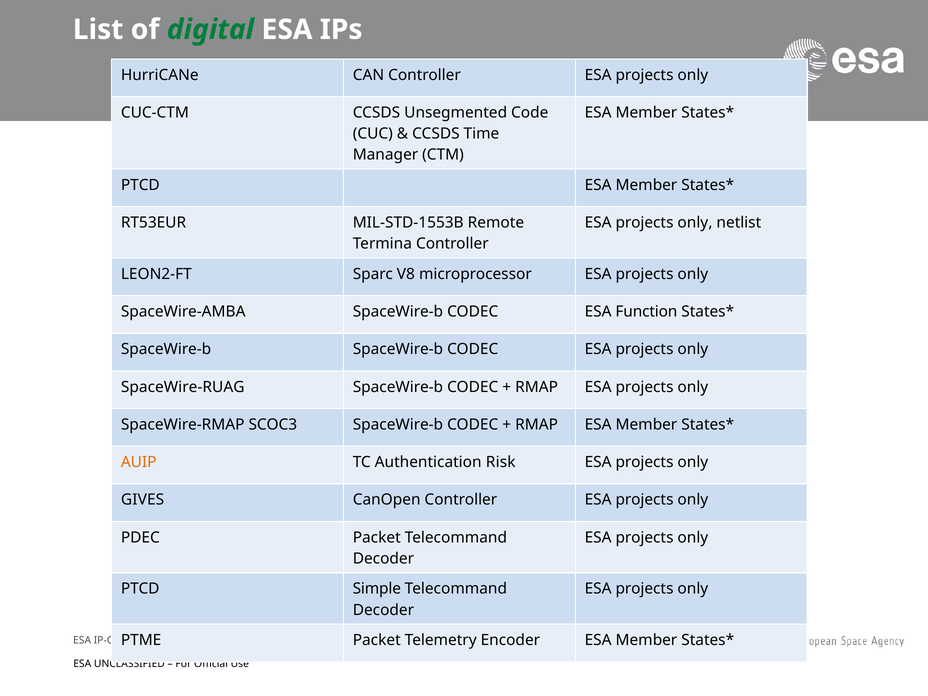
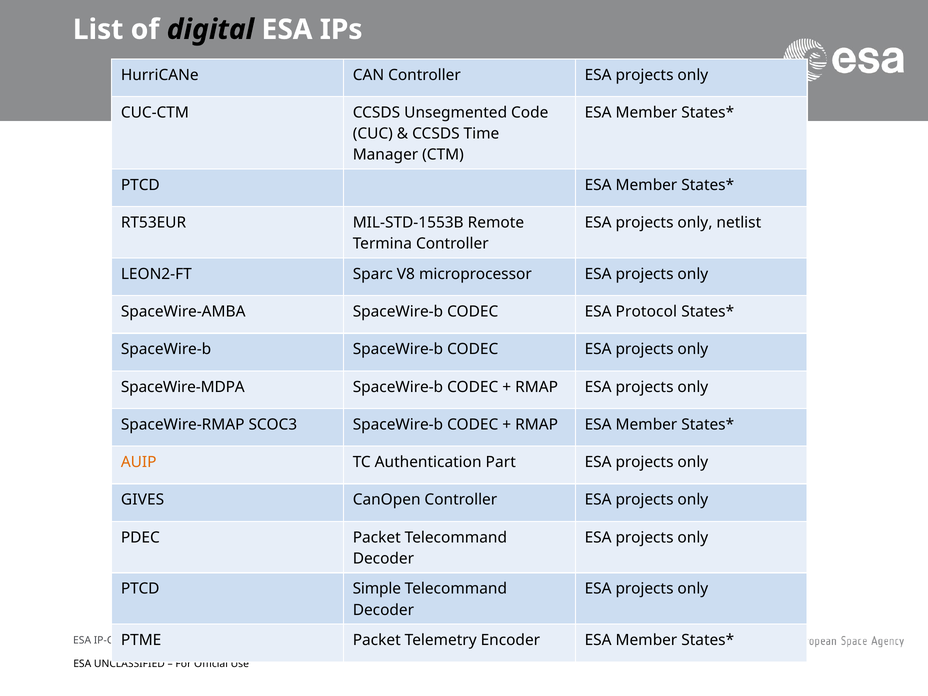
digital colour: green -> black
Function: Function -> Protocol
SpaceWire-RUAG: SpaceWire-RUAG -> SpaceWire-MDPA
Risk: Risk -> Part
